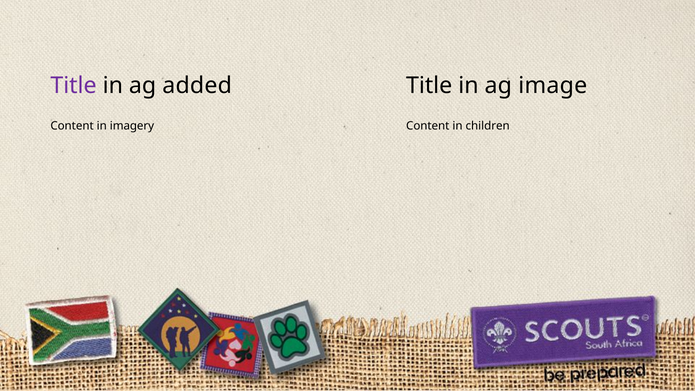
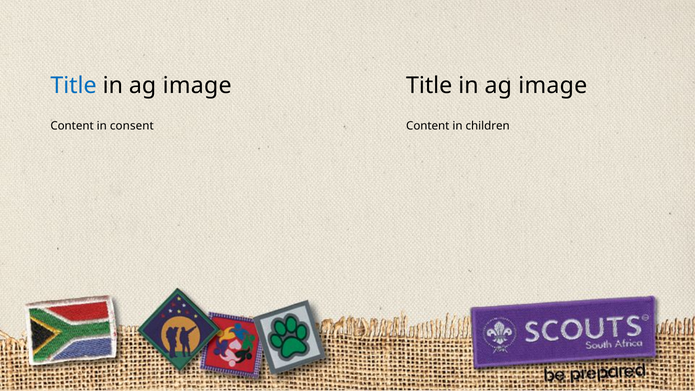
Title at (73, 86) colour: purple -> blue
added at (197, 86): added -> image
imagery: imagery -> consent
